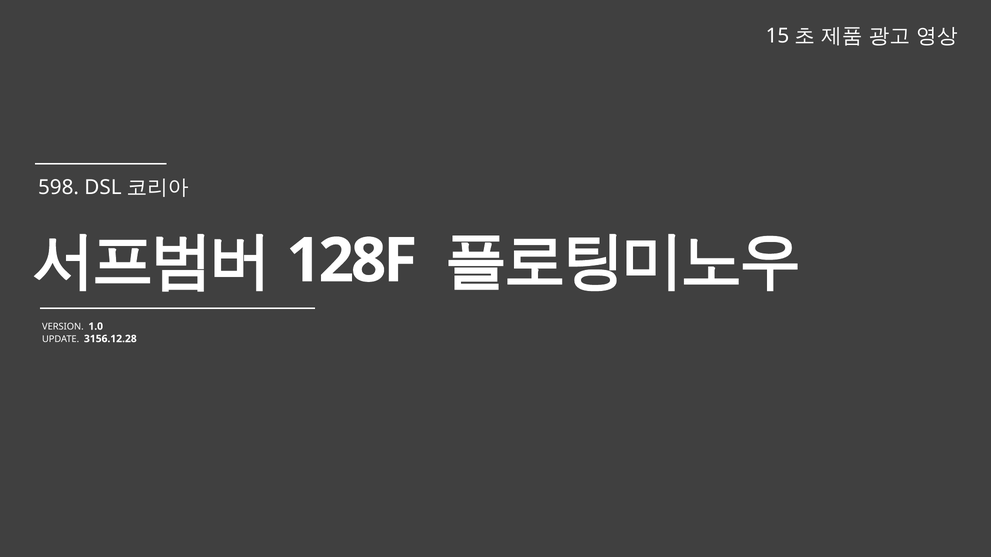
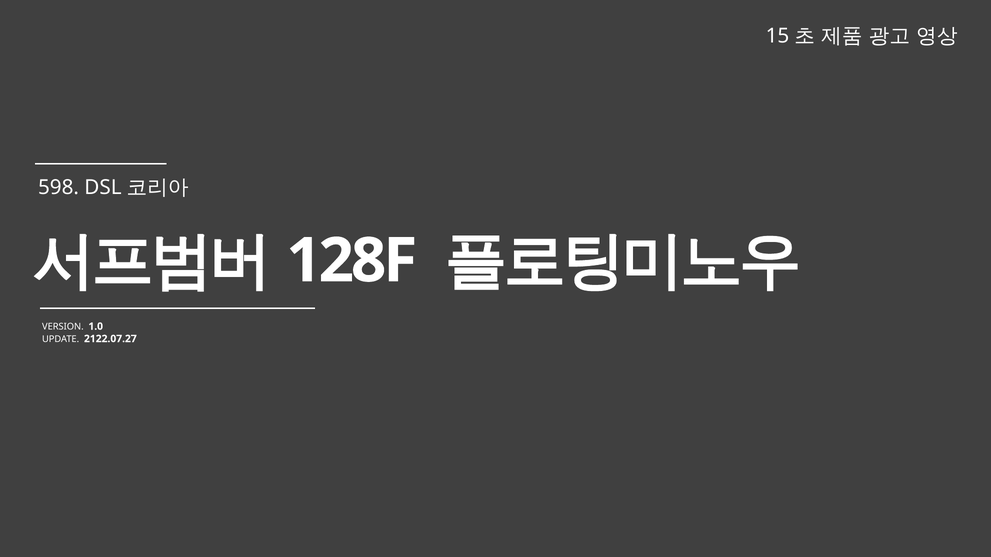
3156.12.28: 3156.12.28 -> 2122.07.27
